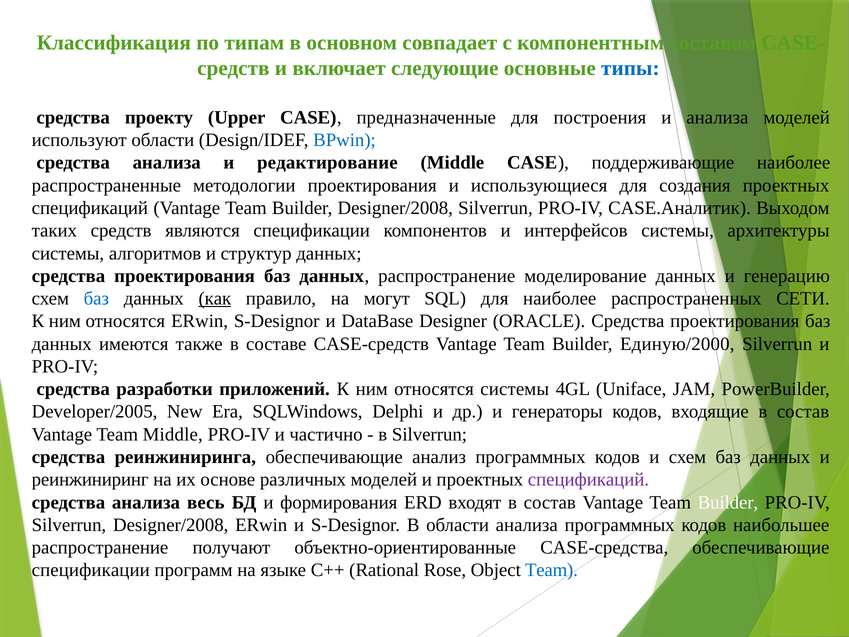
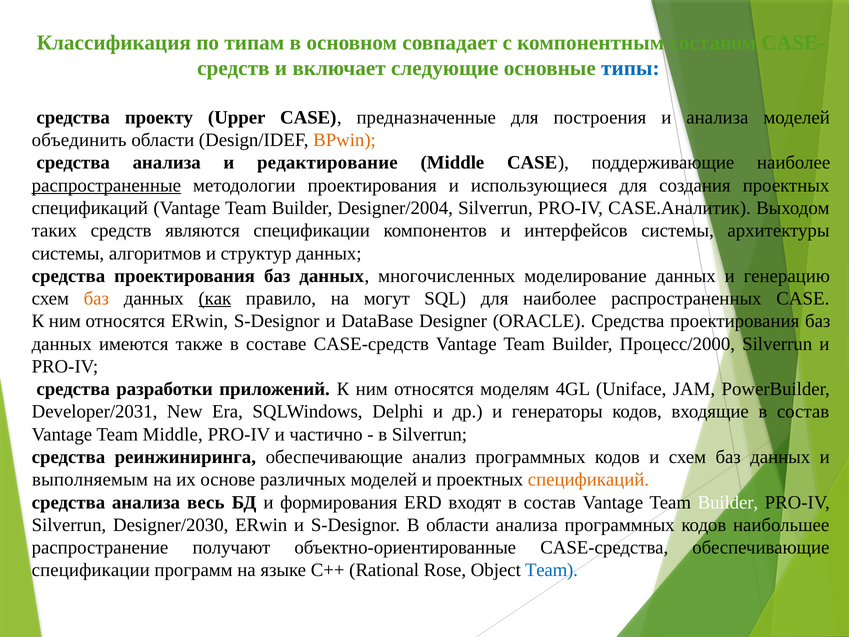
используют: используют -> объединить
BPwin colour: blue -> orange
распространенные underline: none -> present
Builder Designer/2008: Designer/2008 -> Designer/2004
данных распространение: распространение -> многочисленных
баз at (96, 298) colour: blue -> orange
распространенных СЕТИ: СЕТИ -> CASE
Единую/2000: Единую/2000 -> Процесс/2000
относятся системы: системы -> моделям
Developer/2005: Developer/2005 -> Developer/2031
реинжиниринг: реинжиниринг -> выполняемым
спецификаций at (588, 479) colour: purple -> orange
Silverrun Designer/2008: Designer/2008 -> Designer/2030
